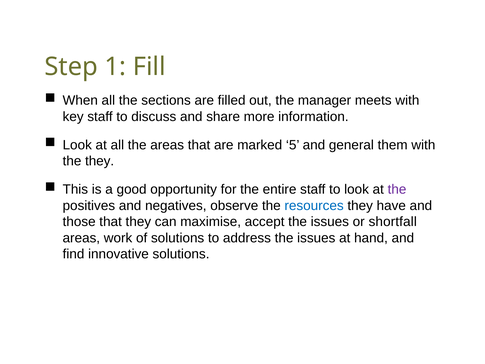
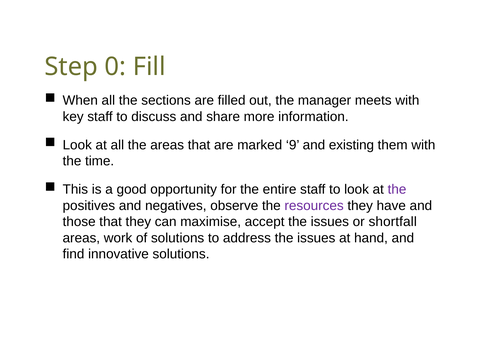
1: 1 -> 0
5: 5 -> 9
general: general -> existing
the they: they -> time
resources colour: blue -> purple
